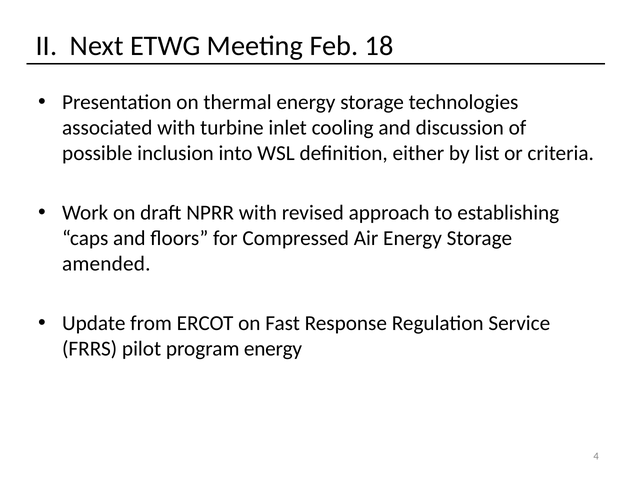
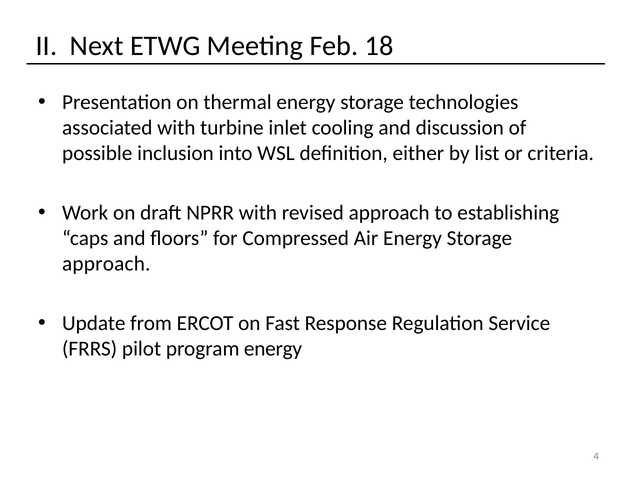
amended at (106, 264): amended -> approach
